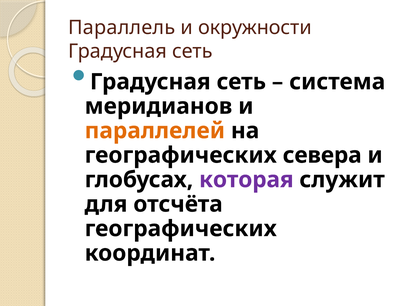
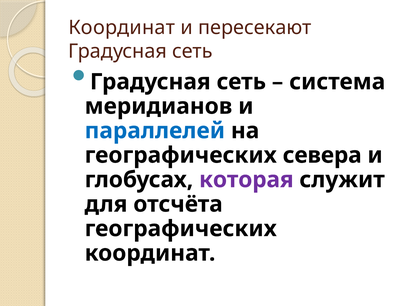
Параллель at (122, 28): Параллель -> Координат
окружности: окружности -> пересекают
параллелей colour: orange -> blue
